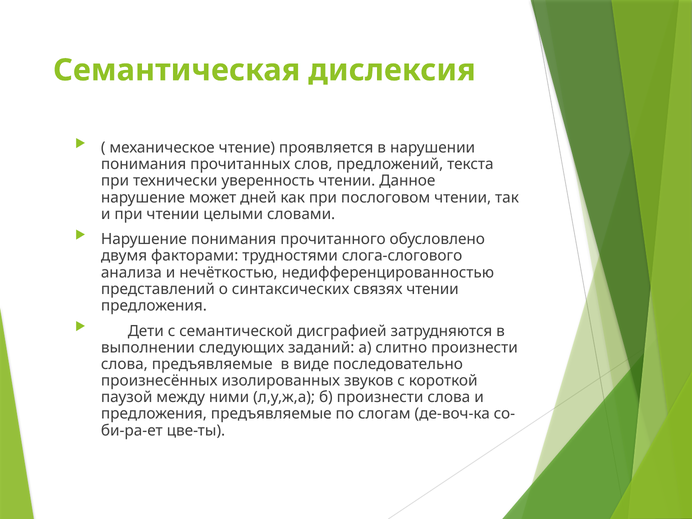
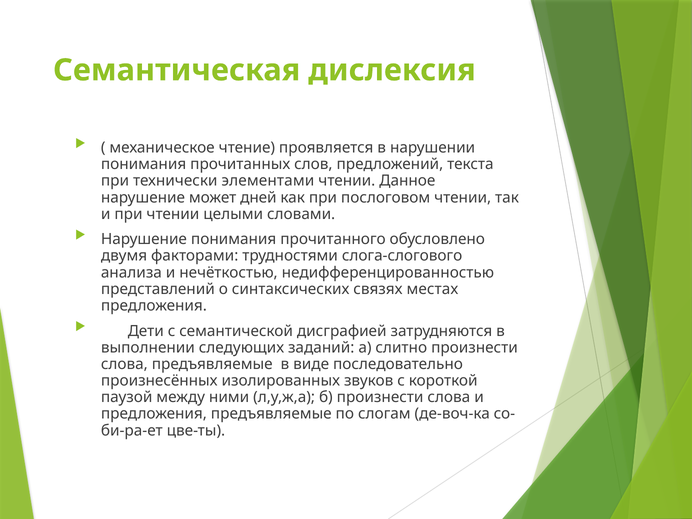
уверенность: уверенность -> элементами
связях чтении: чтении -> местах
